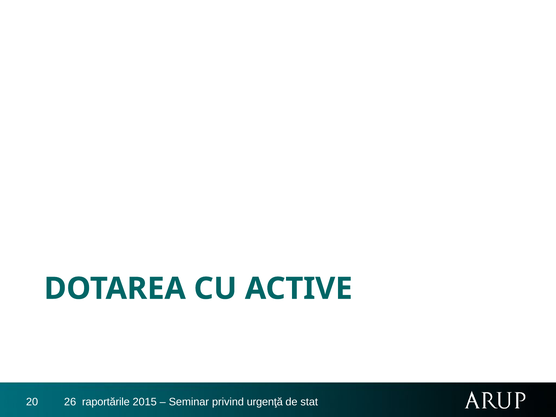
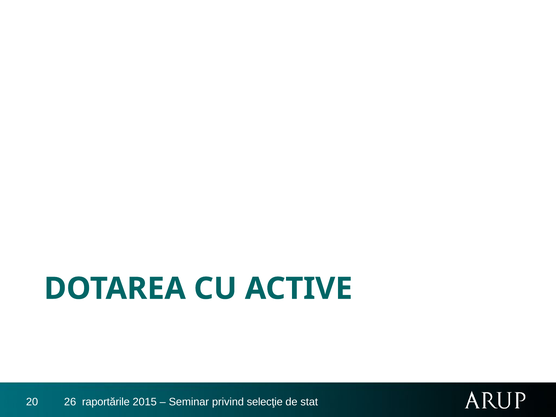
urgenţă: urgenţă -> selecţie
